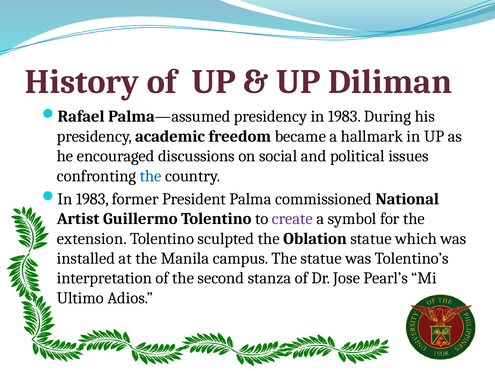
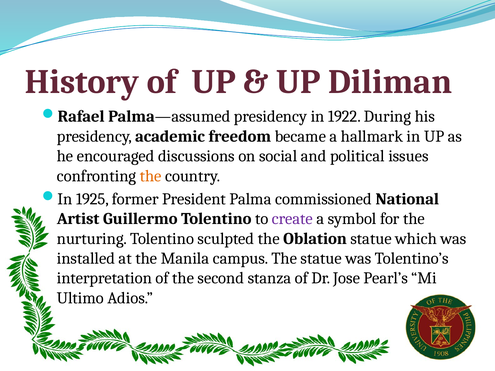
in 1983: 1983 -> 1922
the at (151, 176) colour: blue -> orange
1983 at (92, 199): 1983 -> 1925
extension: extension -> nurturing
